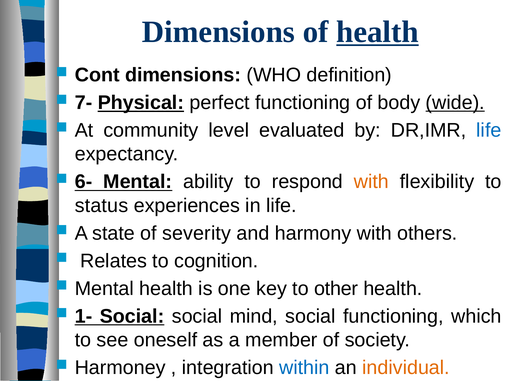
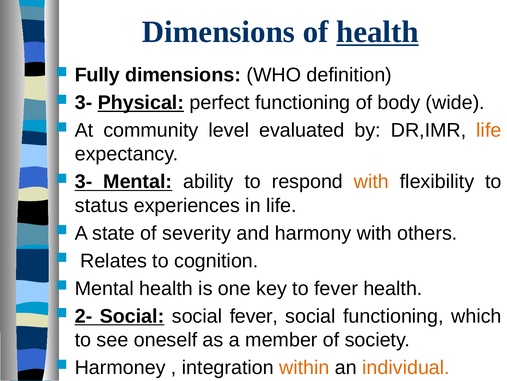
Cont: Cont -> Fully
7- at (84, 103): 7- -> 3-
wide underline: present -> none
life at (489, 130) colour: blue -> orange
6- at (84, 181): 6- -> 3-
to other: other -> fever
1-: 1- -> 2-
social mind: mind -> fever
within colour: blue -> orange
